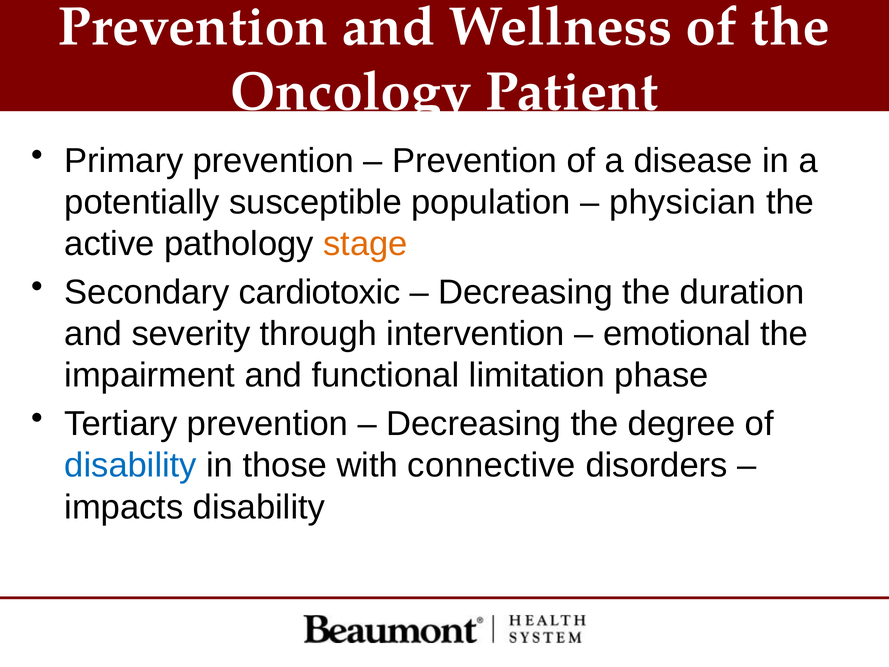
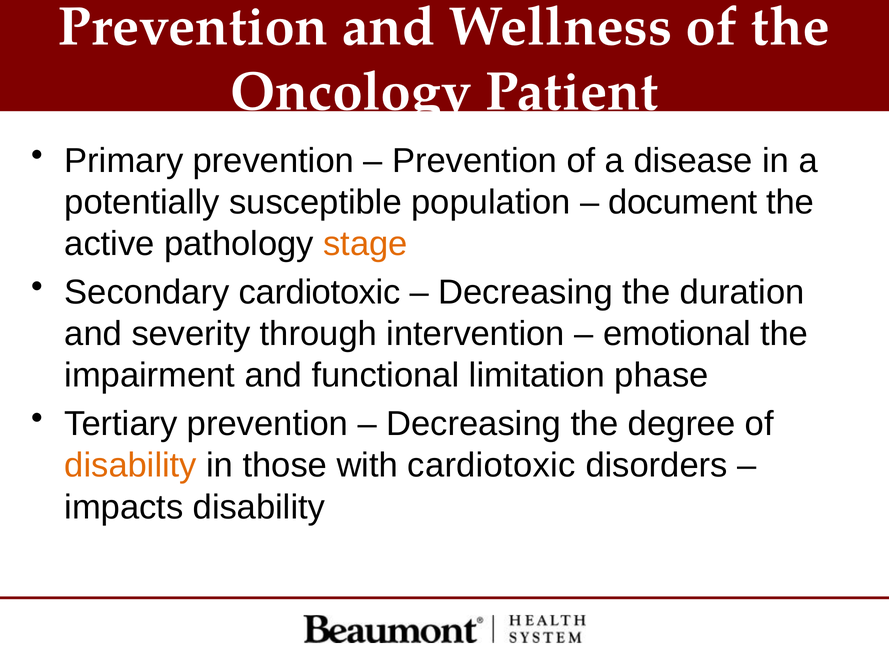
physician: physician -> document
disability at (131, 465) colour: blue -> orange
with connective: connective -> cardiotoxic
